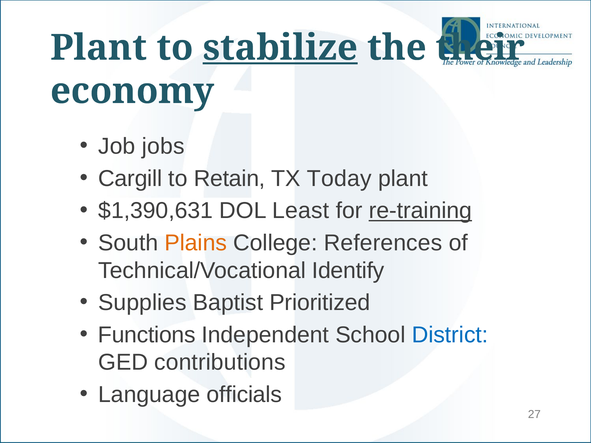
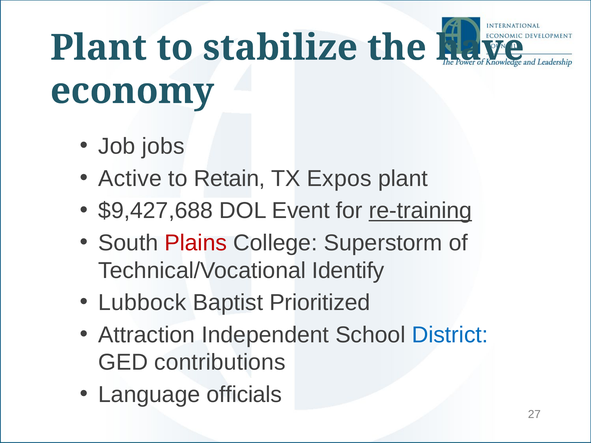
stabilize underline: present -> none
their: their -> have
Cargill: Cargill -> Active
Today: Today -> Expos
$1,390,631: $1,390,631 -> $9,427,688
Least: Least -> Event
Plains colour: orange -> red
References: References -> Superstorm
Supplies: Supplies -> Lubbock
Functions: Functions -> Attraction
